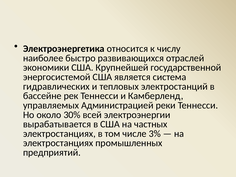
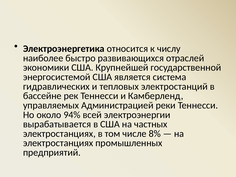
30%: 30% -> 94%
3%: 3% -> 8%
